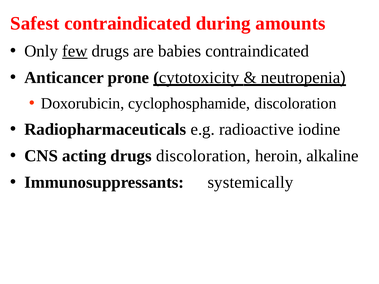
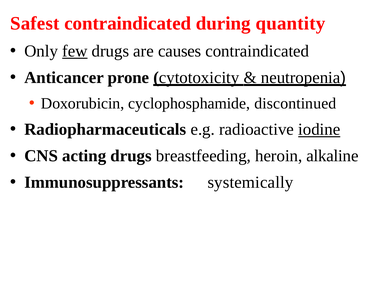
amounts: amounts -> quantity
babies: babies -> causes
cyclophosphamide discoloration: discoloration -> discontinued
iodine underline: none -> present
drugs discoloration: discoloration -> breastfeeding
